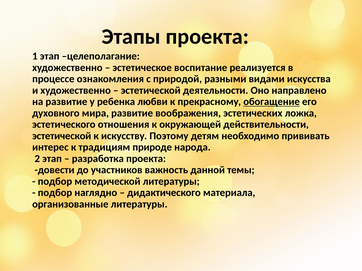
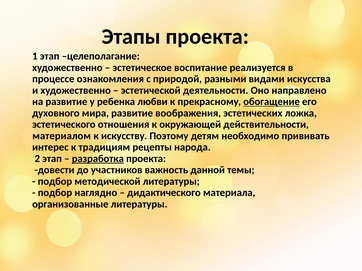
эстетической at (62, 136): эстетической -> материалом
природе: природе -> рецепты
разработка underline: none -> present
